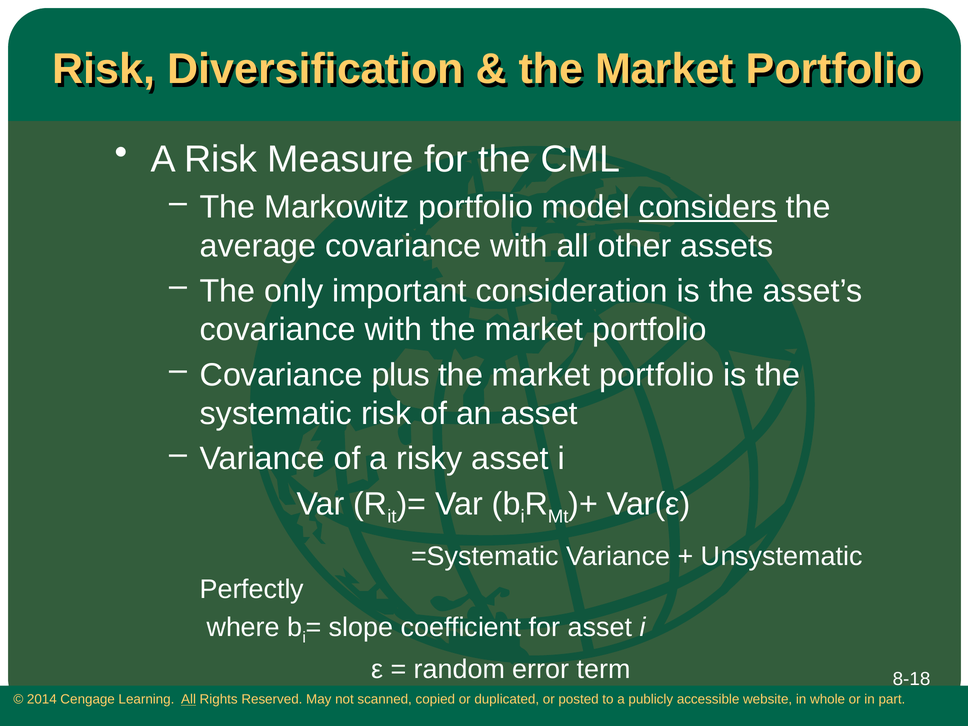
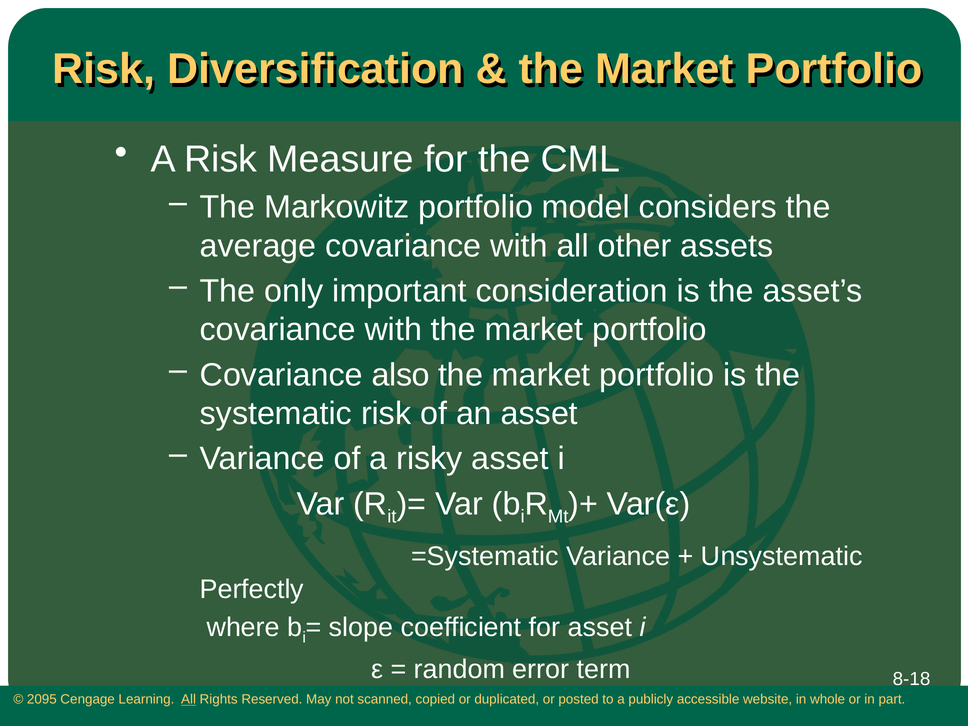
considers underline: present -> none
plus: plus -> also
2014: 2014 -> 2095
